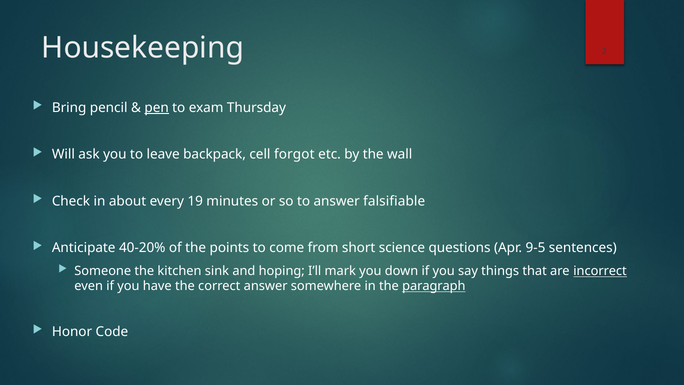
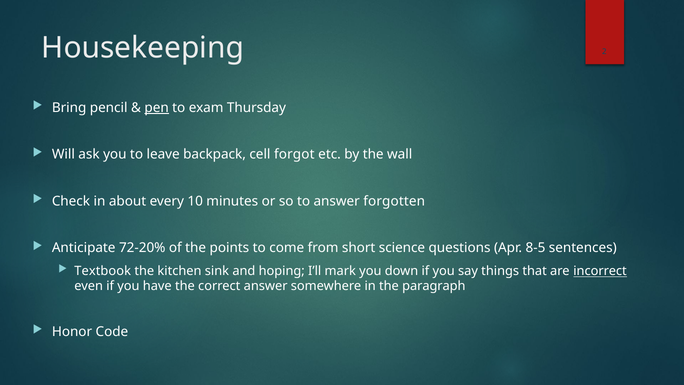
19: 19 -> 10
falsifiable: falsifiable -> forgotten
40-20%: 40-20% -> 72-20%
9-5: 9-5 -> 8-5
Someone: Someone -> Textbook
paragraph underline: present -> none
